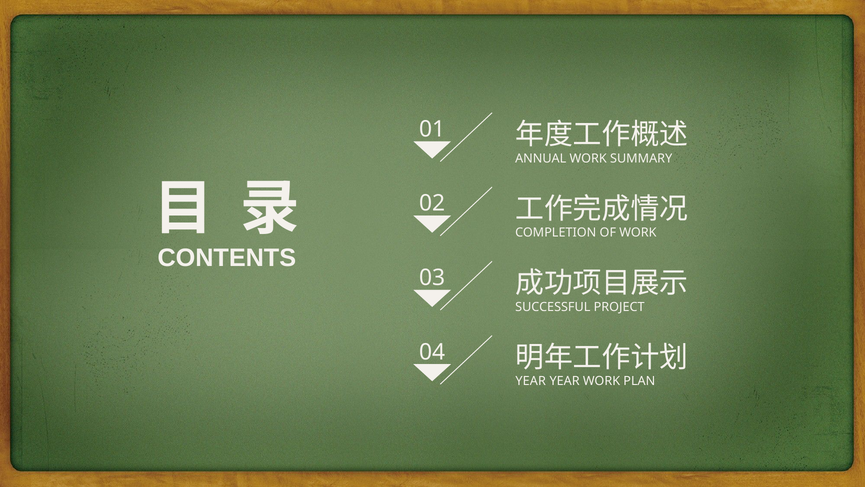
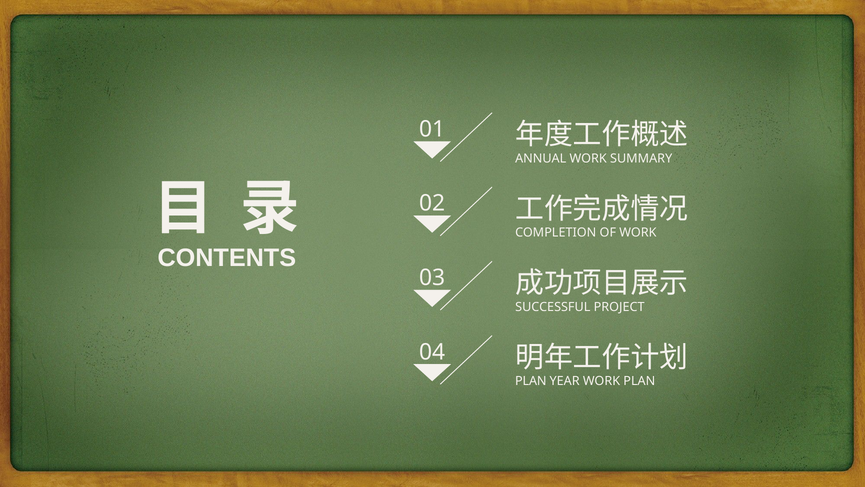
YEAR at (531, 381): YEAR -> PLAN
